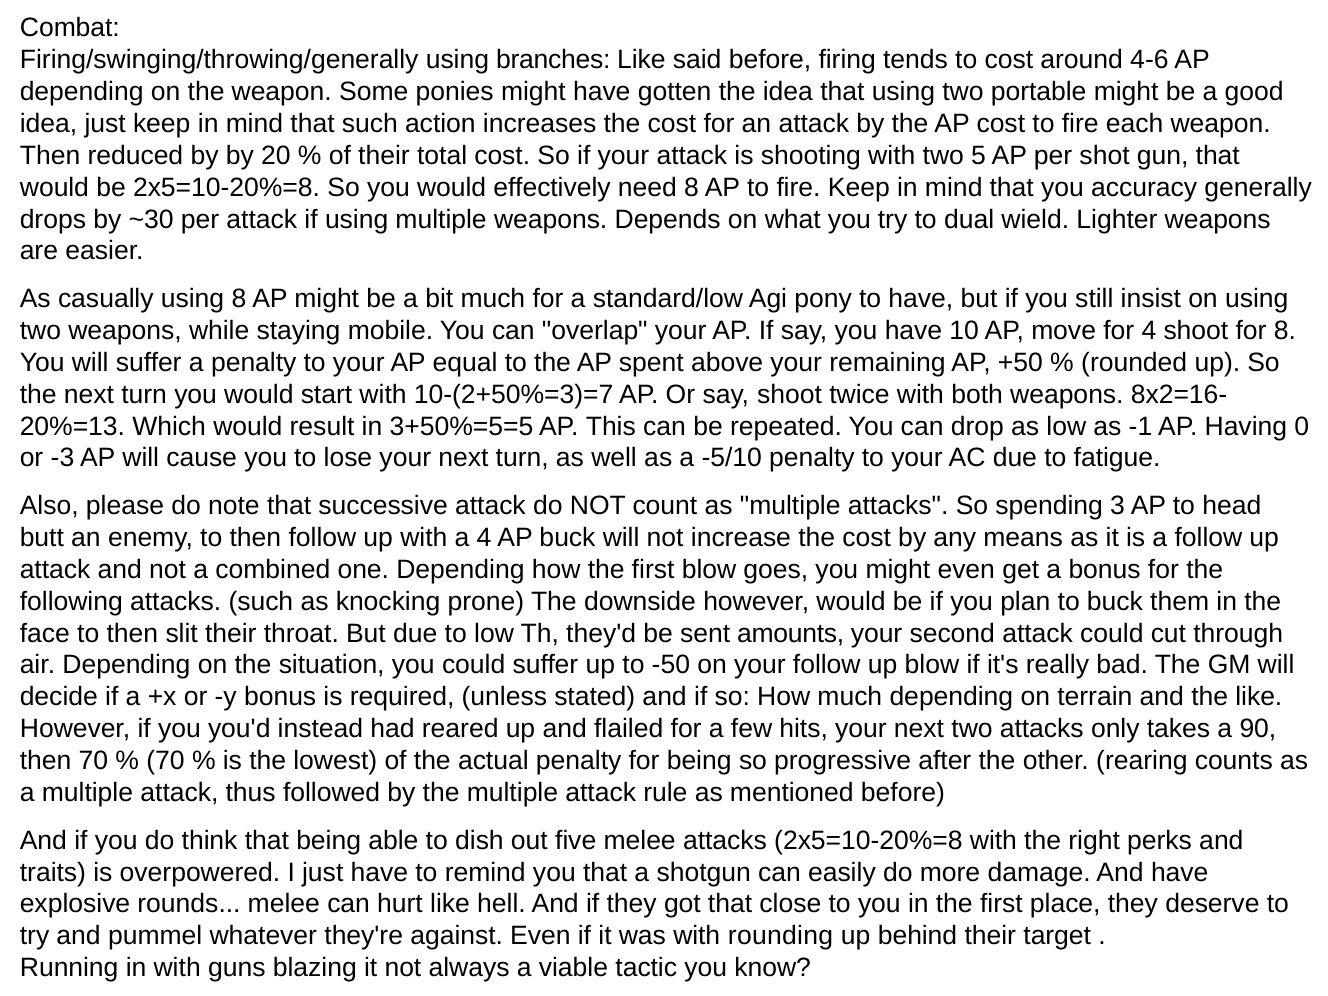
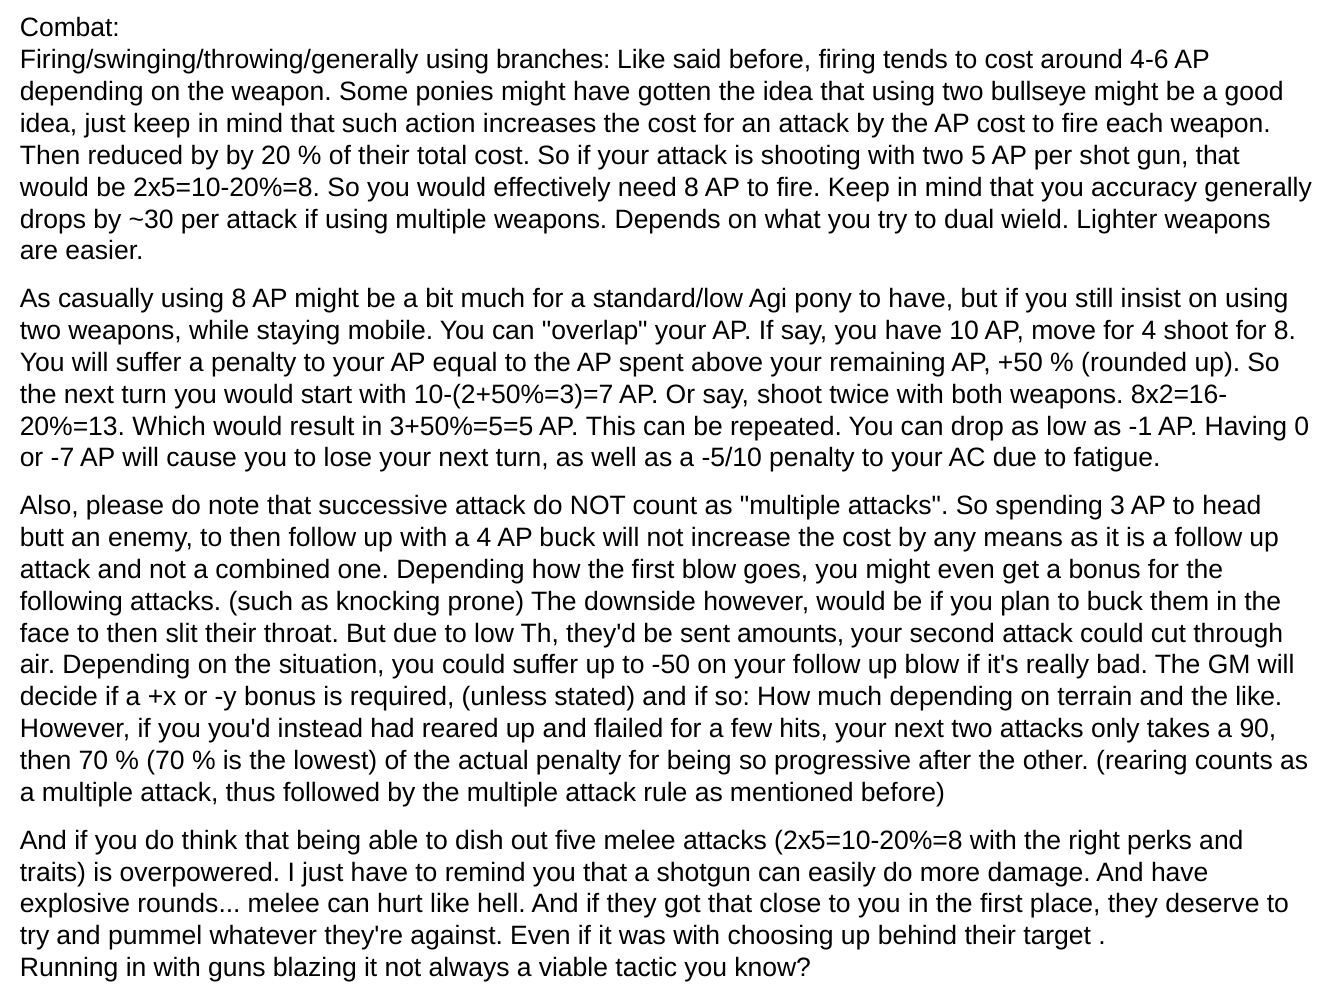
portable: portable -> bullseye
-3: -3 -> -7
rounding: rounding -> choosing
